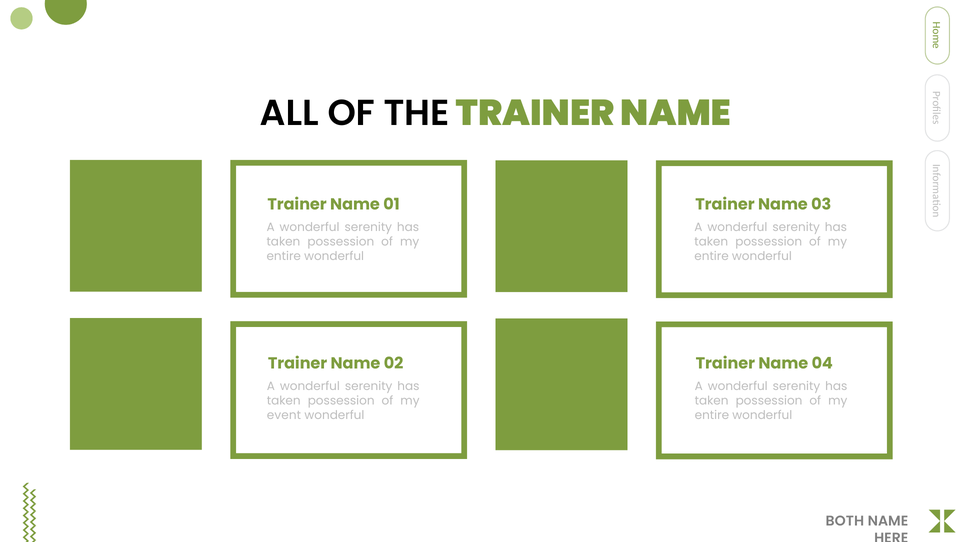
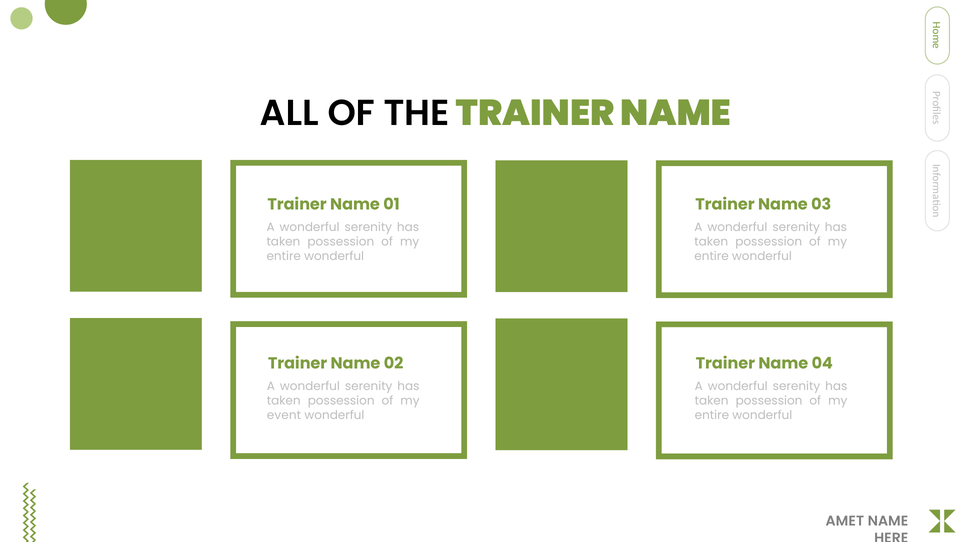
BOTH: BOTH -> AMET
